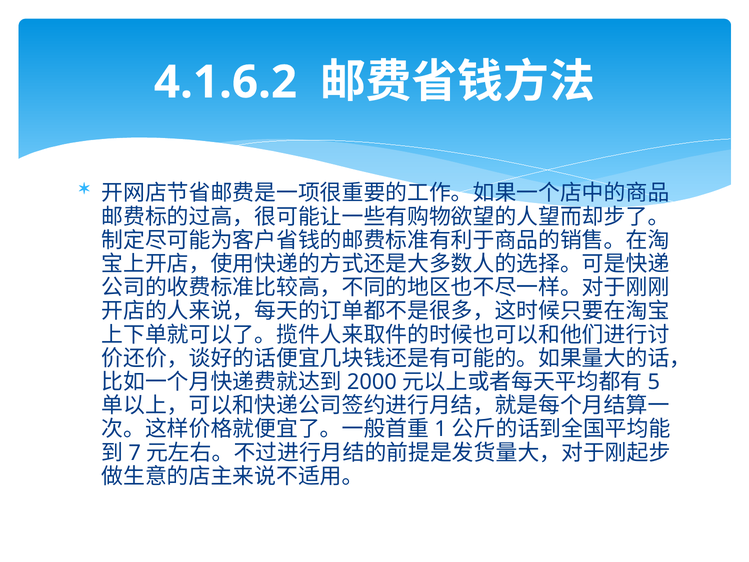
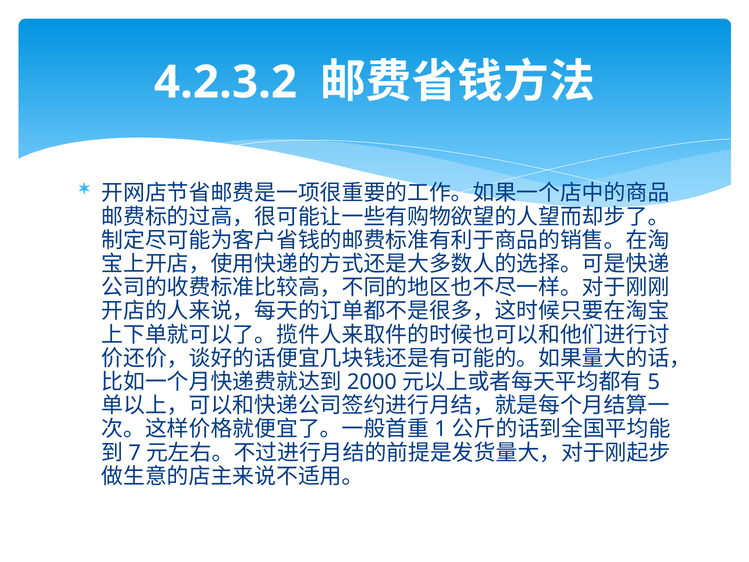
4.1.6.2: 4.1.6.2 -> 4.2.3.2
